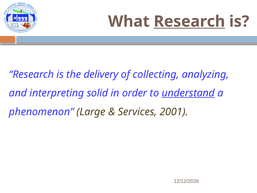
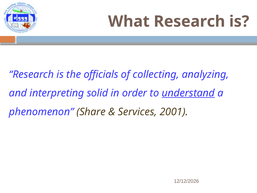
Research at (189, 21) underline: present -> none
delivery: delivery -> officials
Large: Large -> Share
